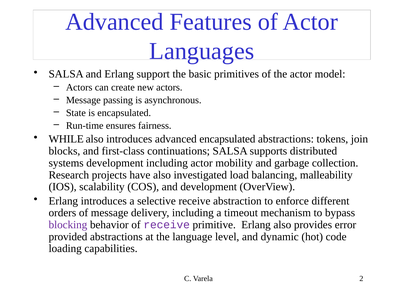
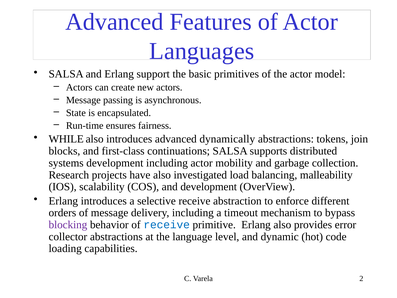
advanced encapsulated: encapsulated -> dynamically
receive at (167, 225) colour: purple -> blue
provided: provided -> collector
